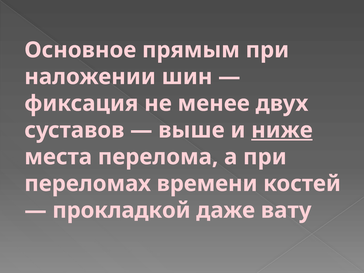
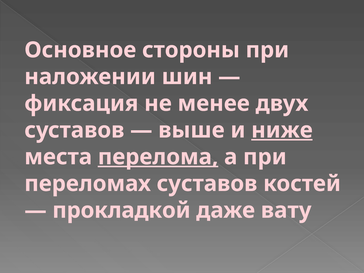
прямым: прямым -> стороны
перелома underline: none -> present
переломах времени: времени -> суставов
